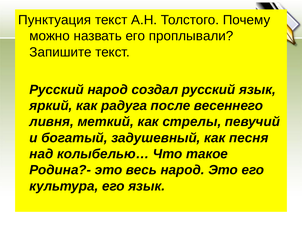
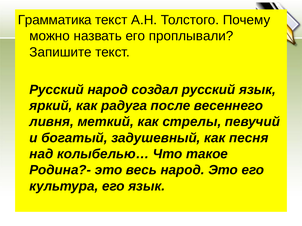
Пунктуация: Пунктуация -> Грамматика
